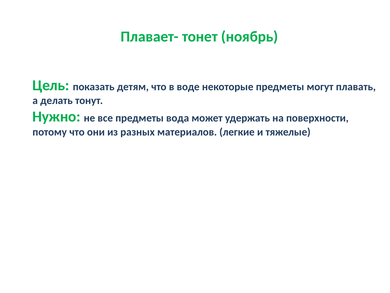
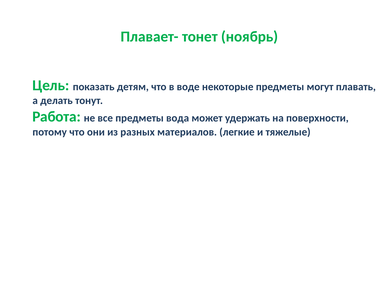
Нужно: Нужно -> Работа
